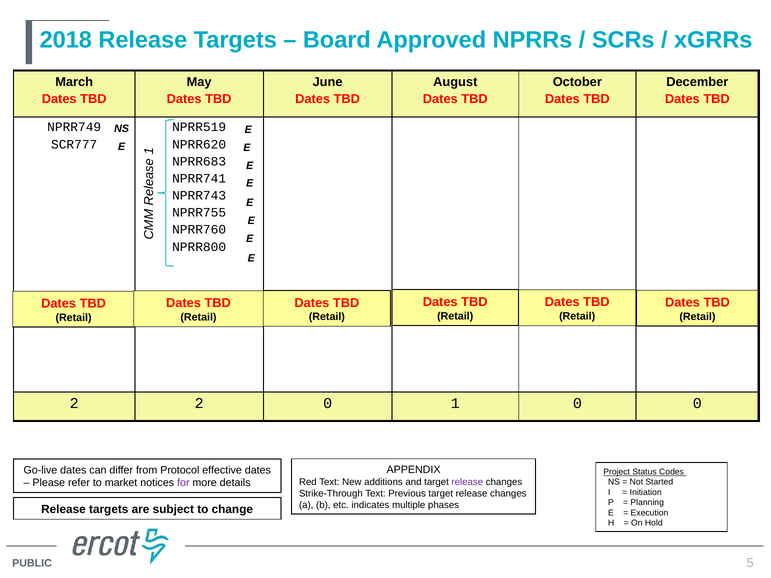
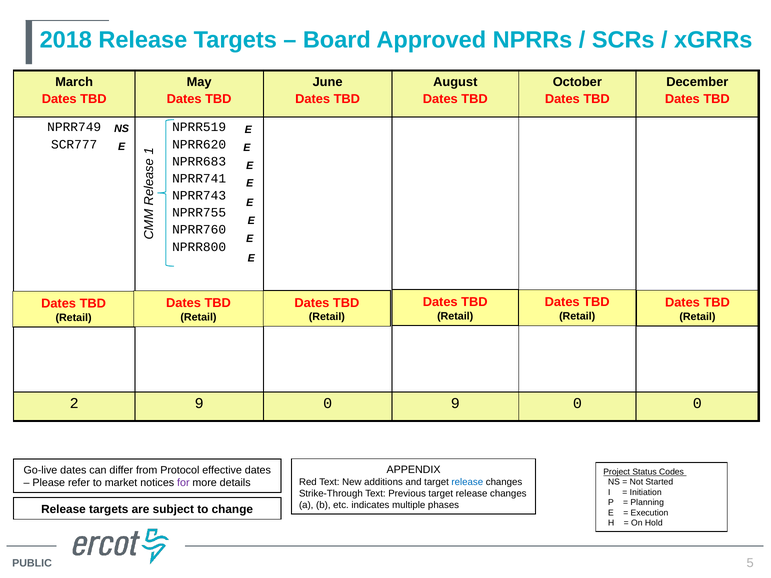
2 2: 2 -> 9
0 1: 1 -> 9
release at (467, 482) colour: purple -> blue
